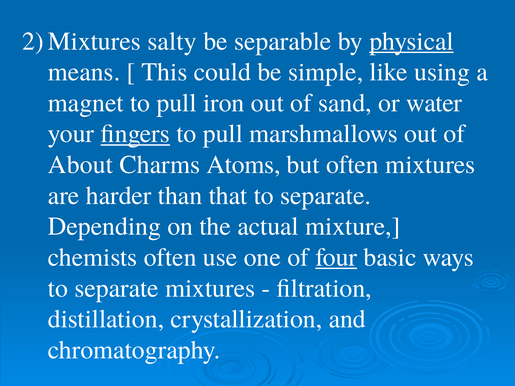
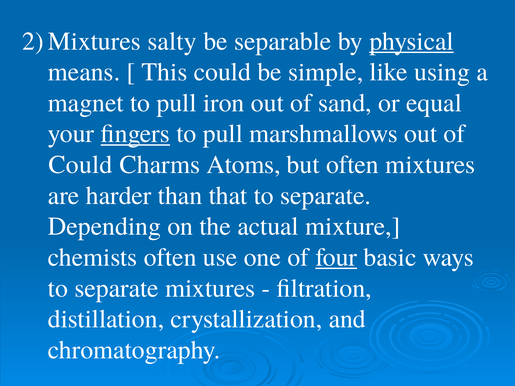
water: water -> equal
About at (81, 165): About -> Could
